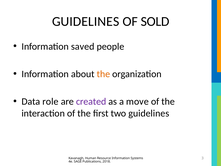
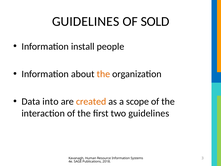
saved: saved -> install
role: role -> into
created colour: purple -> orange
move: move -> scope
